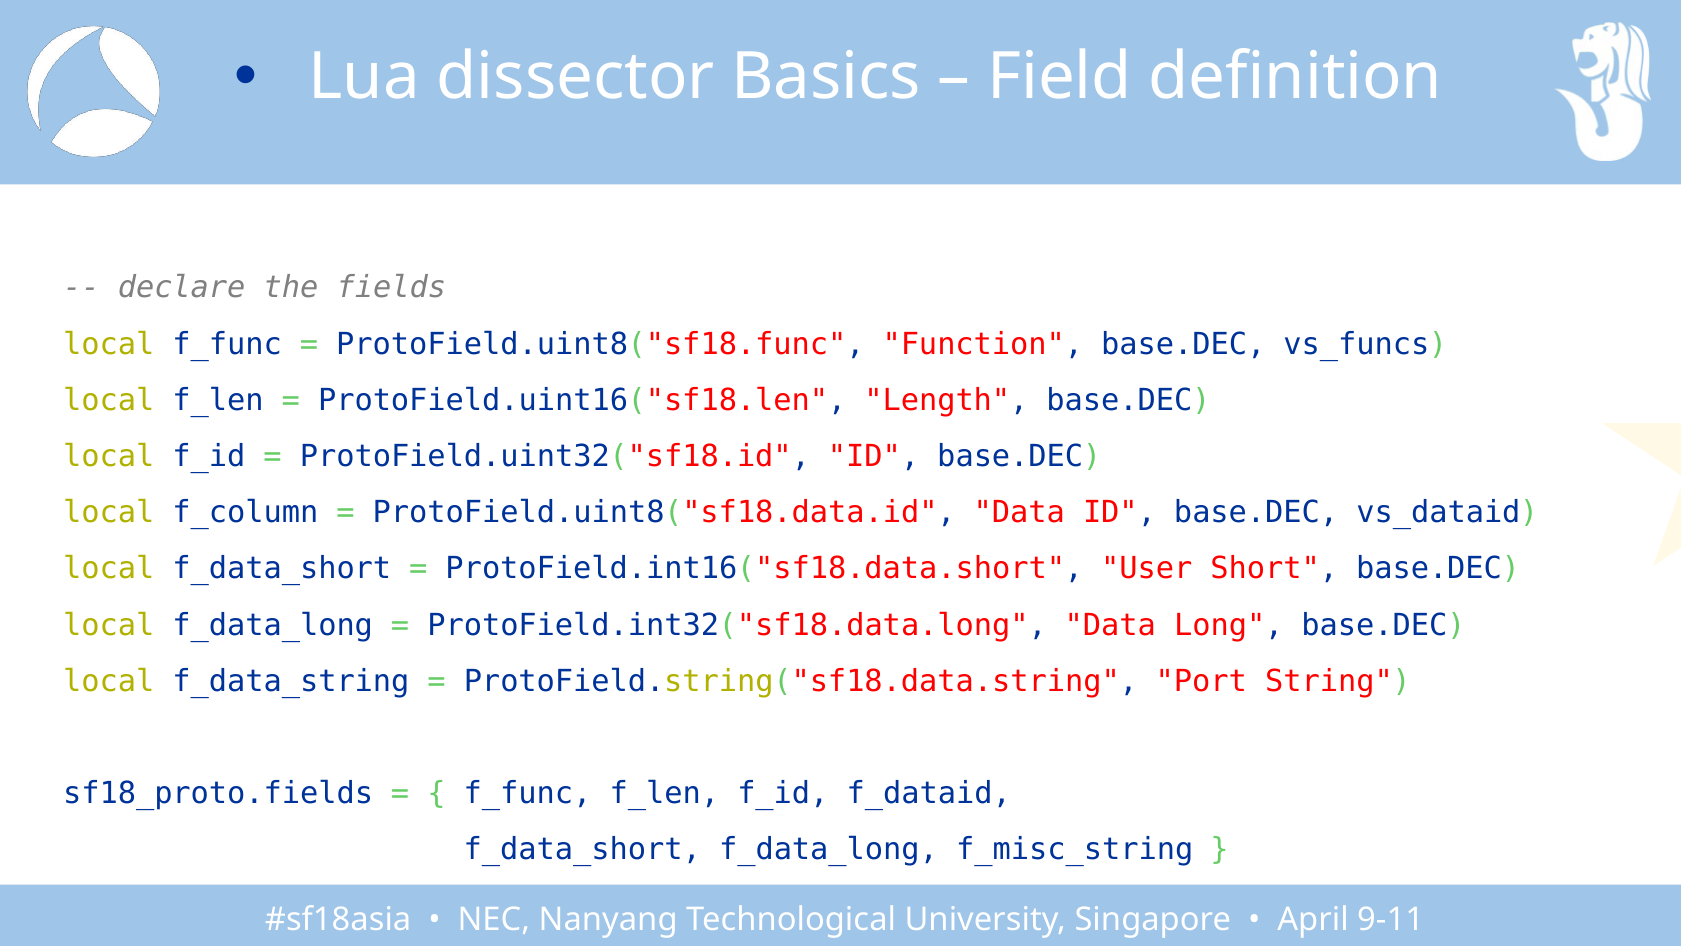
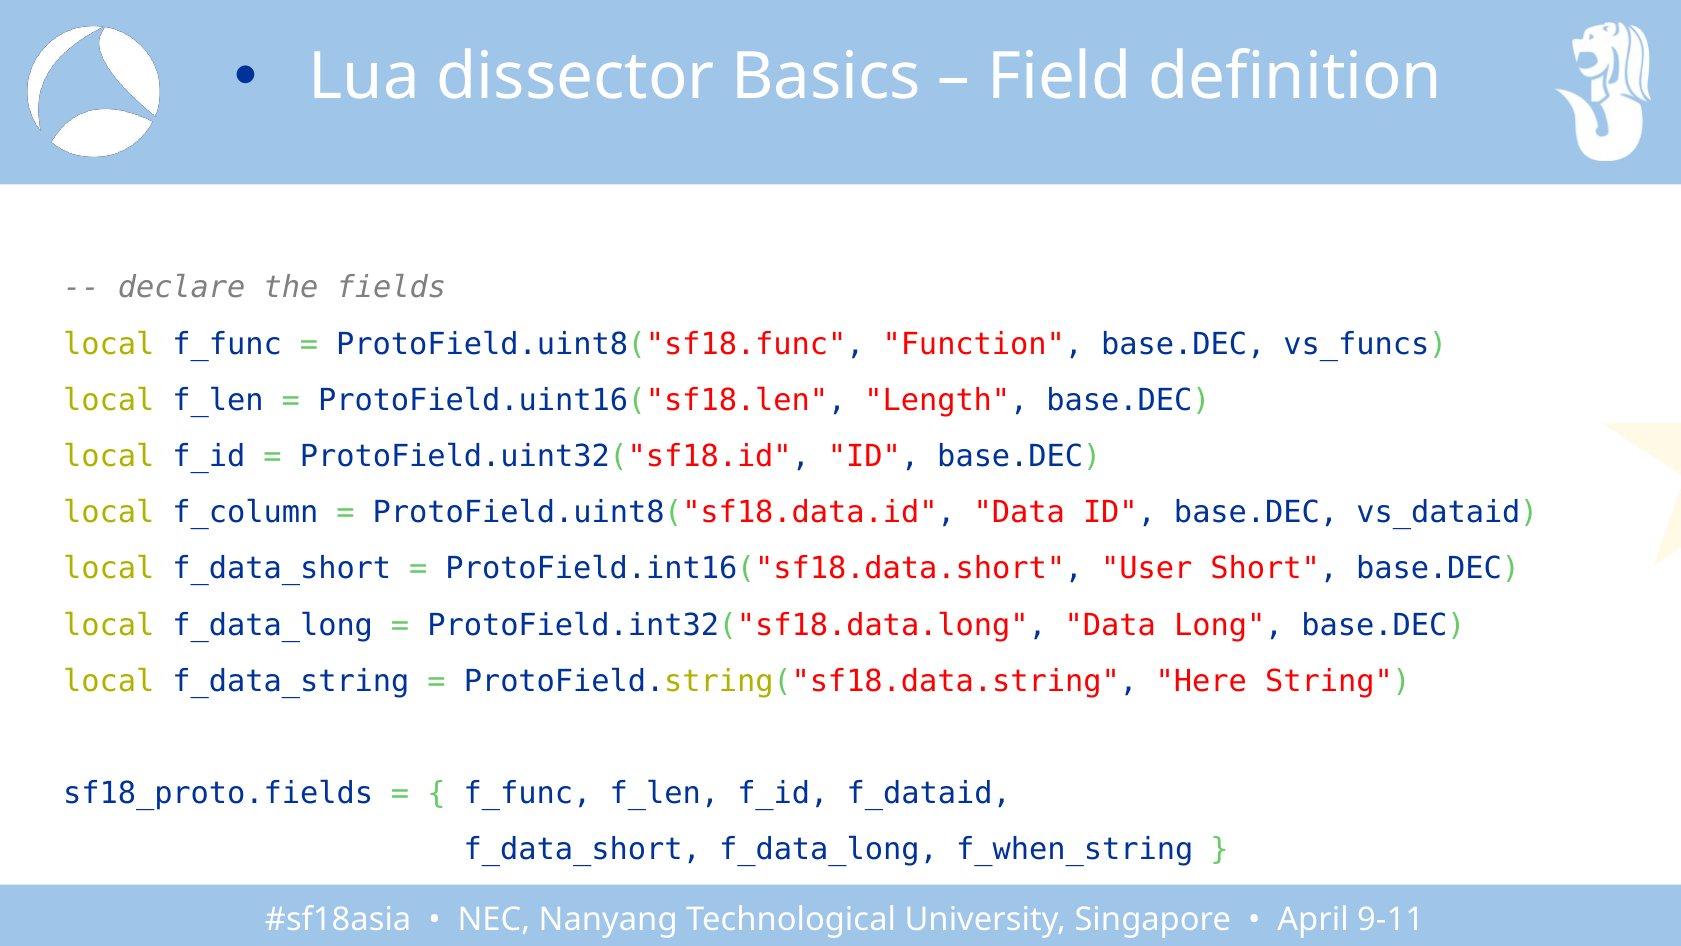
Port: Port -> Here
f_misc_string: f_misc_string -> f_when_string
